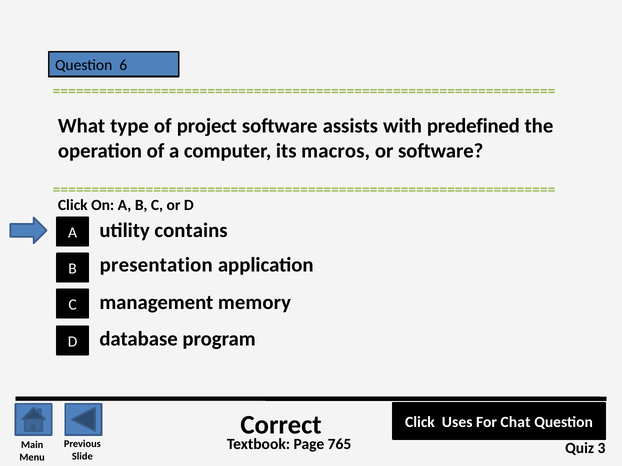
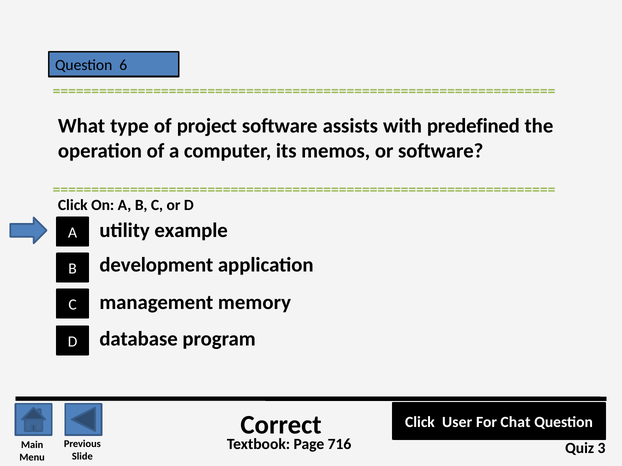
macros: macros -> memos
contains: contains -> example
presentation: presentation -> development
Uses: Uses -> User
765: 765 -> 716
